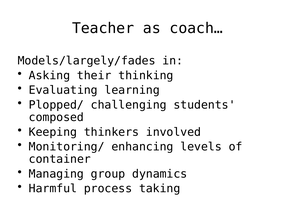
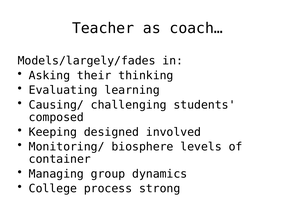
Plopped/: Plopped/ -> Causing/
thinkers: thinkers -> designed
enhancing: enhancing -> biosphere
Harmful: Harmful -> College
taking: taking -> strong
